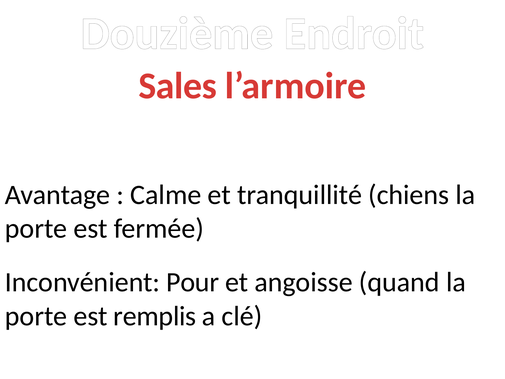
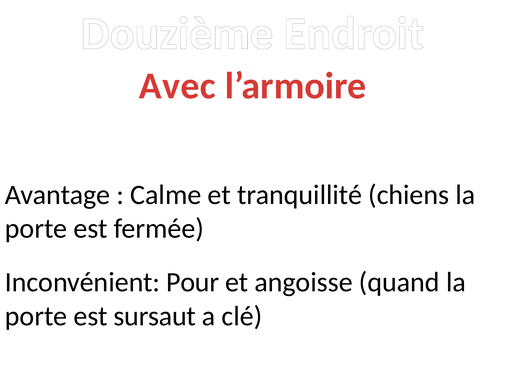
Sales: Sales -> Avec
remplis: remplis -> sursaut
